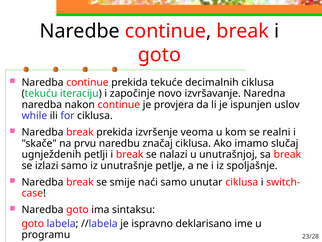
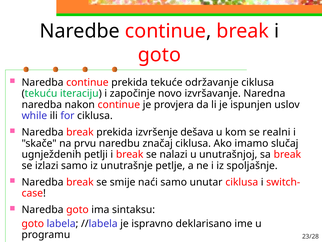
decimalnih: decimalnih -> održavanje
veoma: veoma -> dešava
